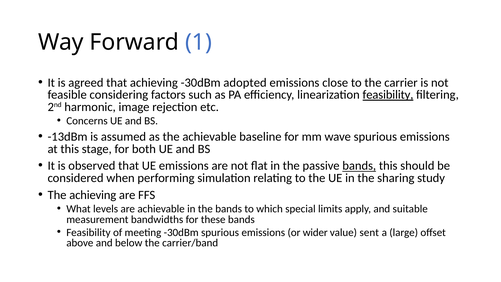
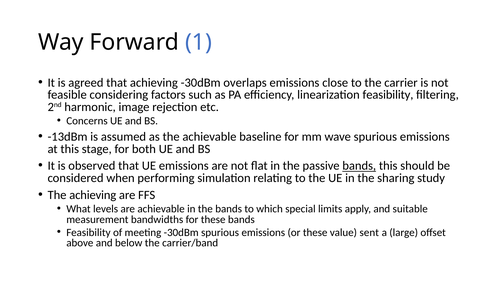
adopted: adopted -> overlaps
feasibility at (388, 95) underline: present -> none
or wider: wider -> these
